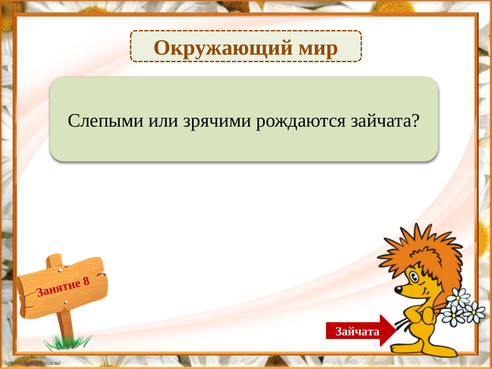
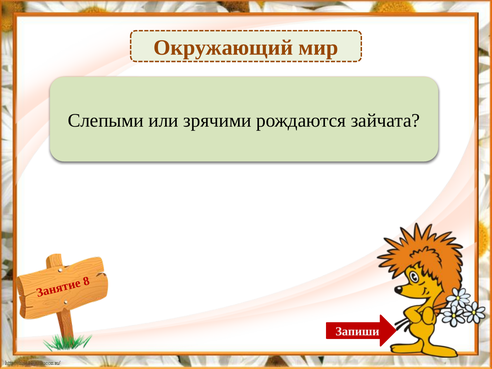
Зайчата at (357, 331): Зайчата -> Запиши
